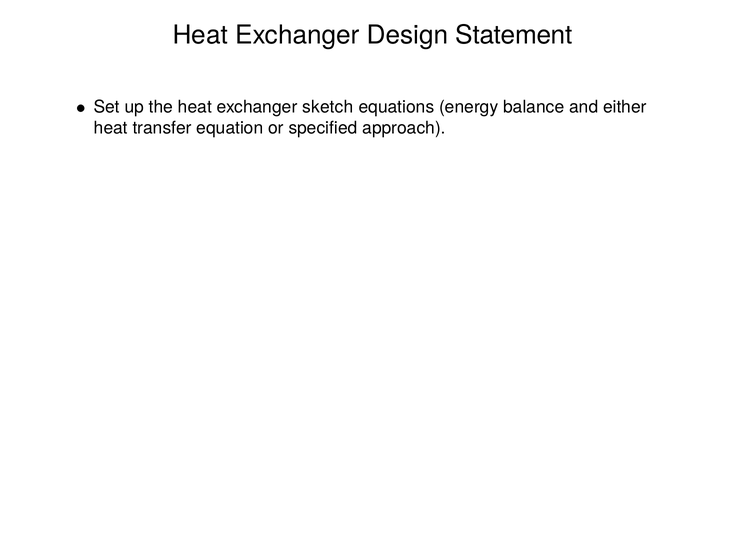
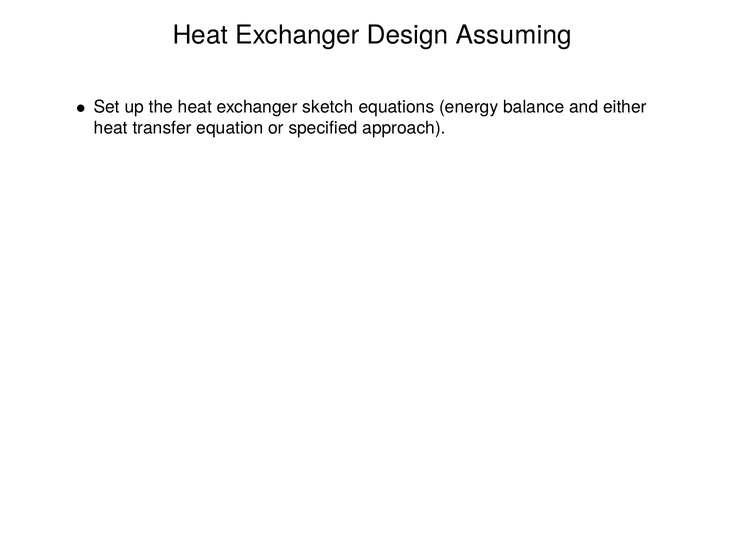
Statement: Statement -> Assuming
